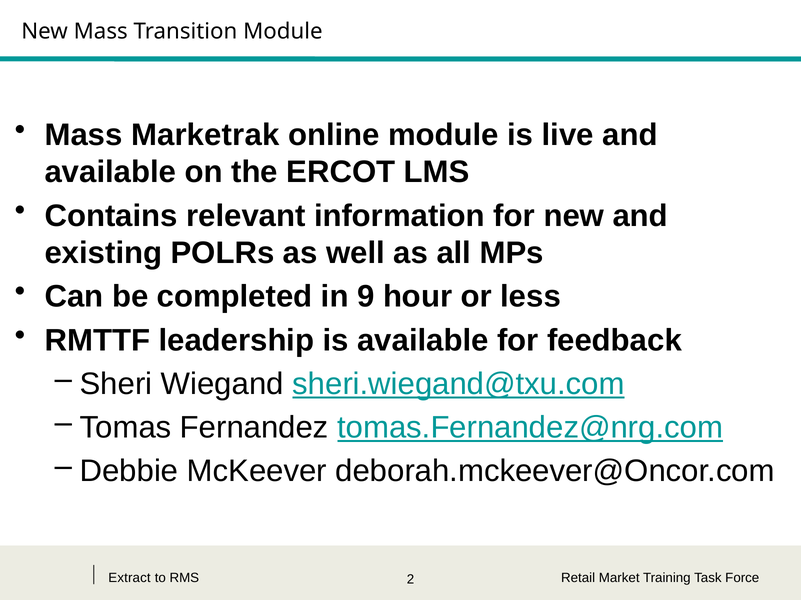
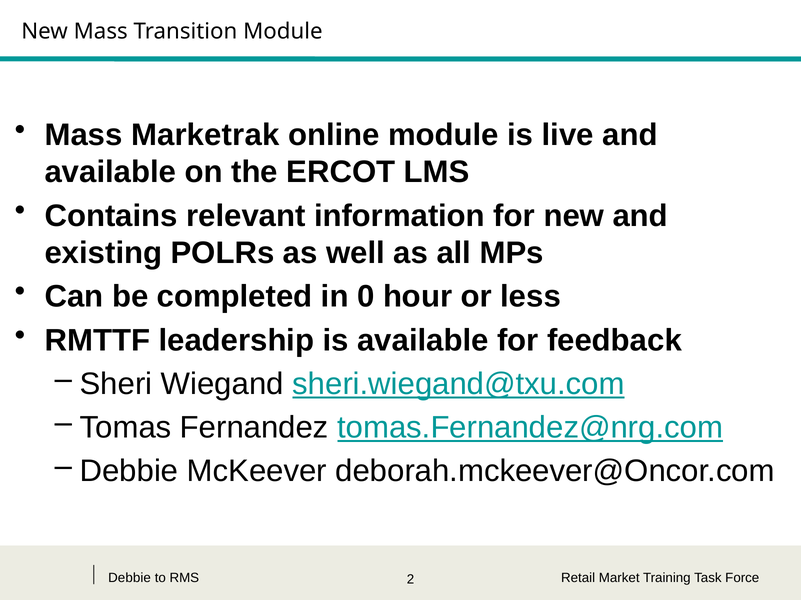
9: 9 -> 0
Extract at (129, 579): Extract -> Debbie
